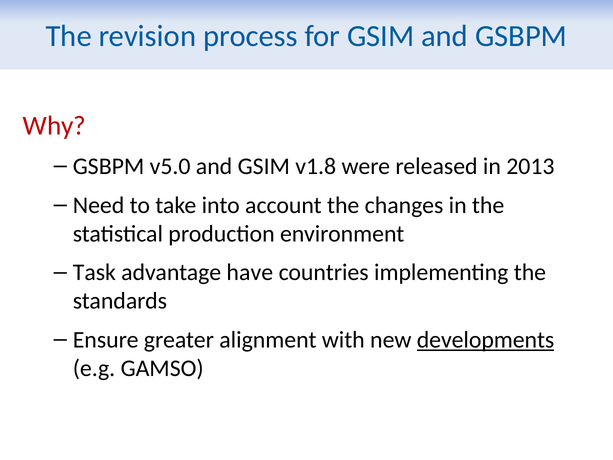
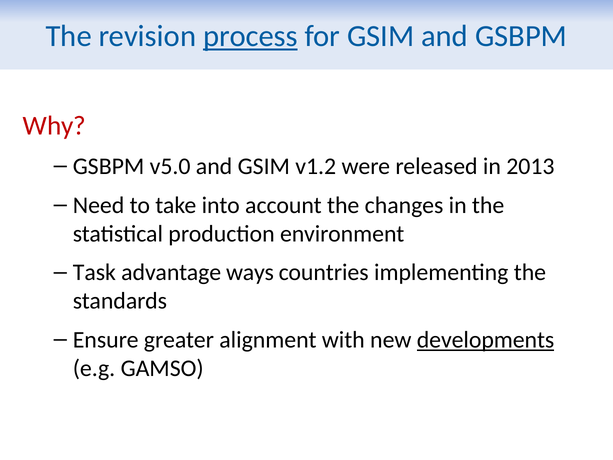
process underline: none -> present
v1.8: v1.8 -> v1.2
have: have -> ways
